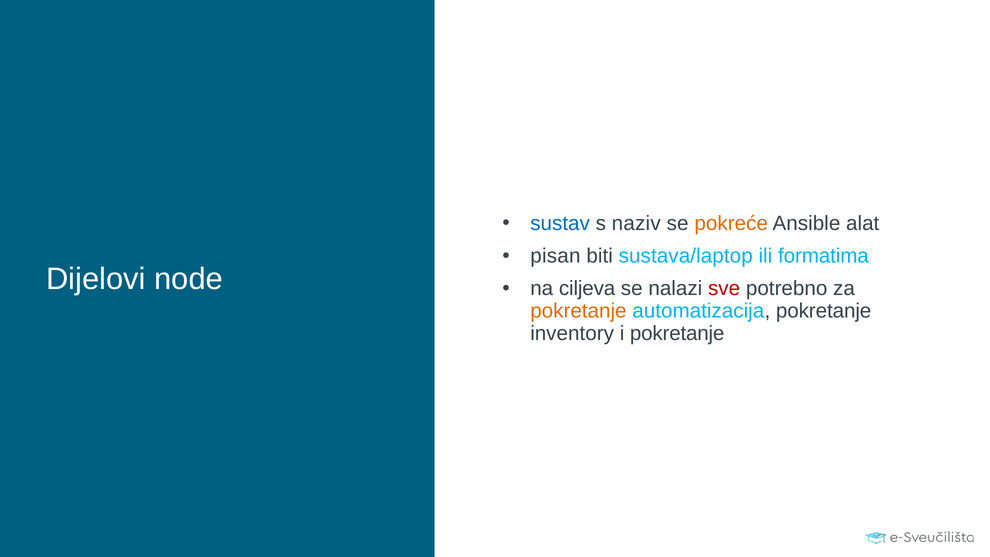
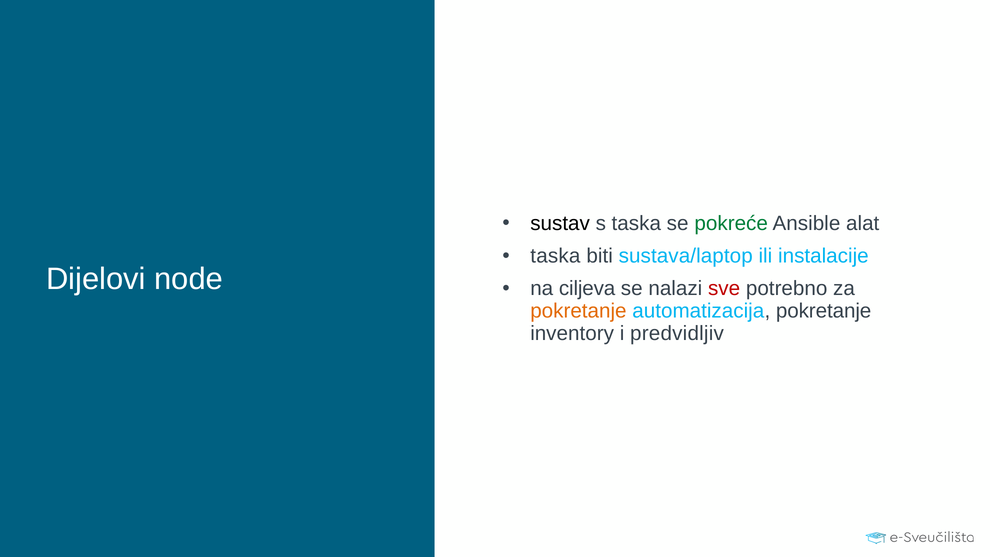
sustav colour: blue -> black
s naziv: naziv -> taska
pokreće colour: orange -> green
pisan at (555, 256): pisan -> taska
formatima: formatima -> instalacije
i pokretanje: pokretanje -> predvidljiv
